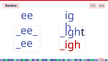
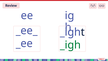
_igh colour: red -> green
